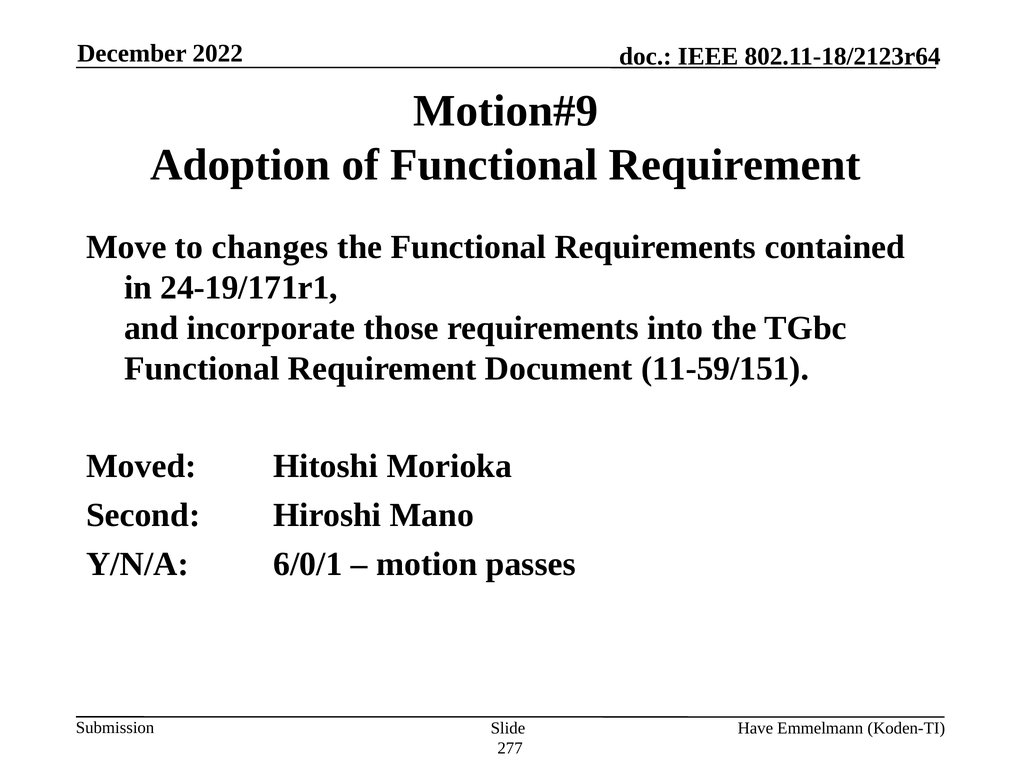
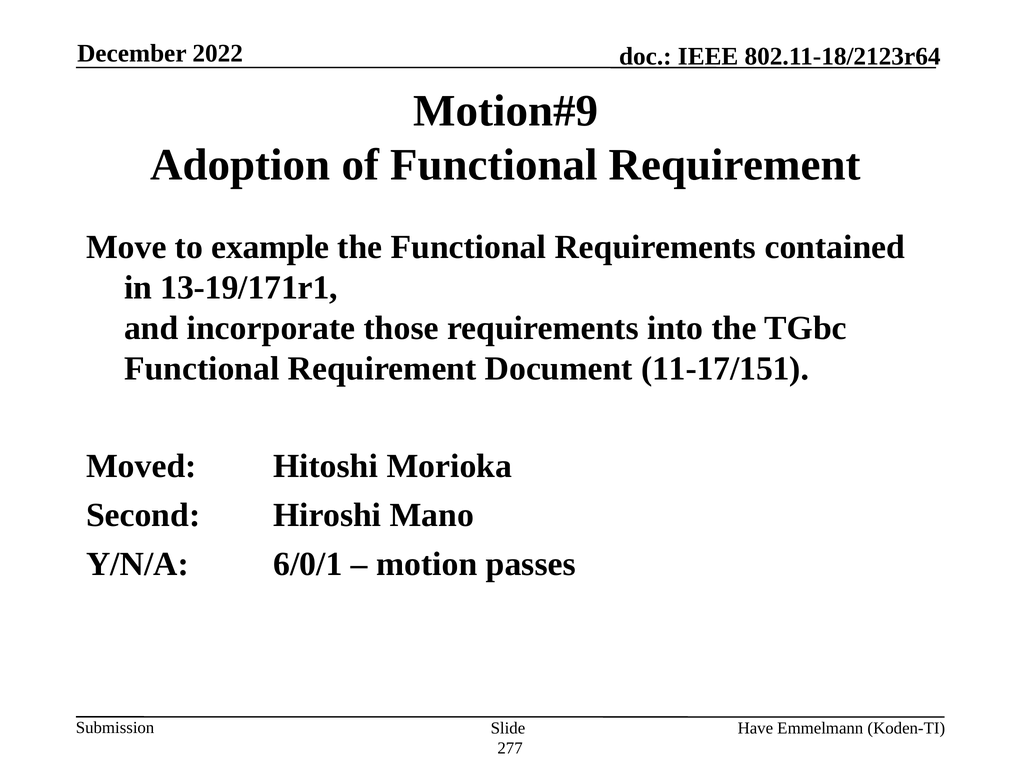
changes: changes -> example
24-19/171r1: 24-19/171r1 -> 13-19/171r1
11-59/151: 11-59/151 -> 11-17/151
